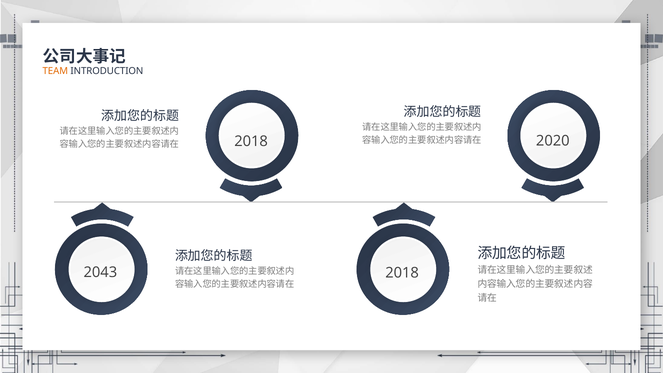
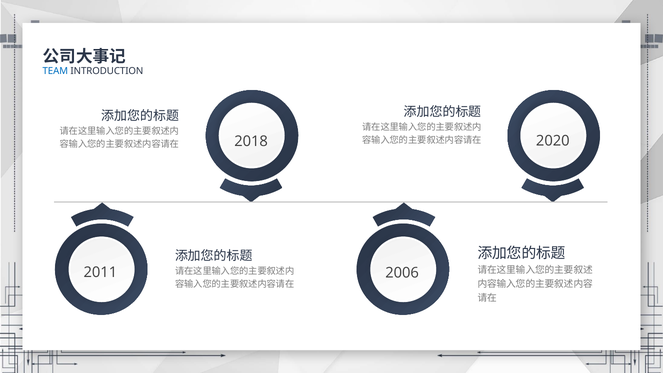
TEAM colour: orange -> blue
2043: 2043 -> 2011
2018 at (402, 273): 2018 -> 2006
